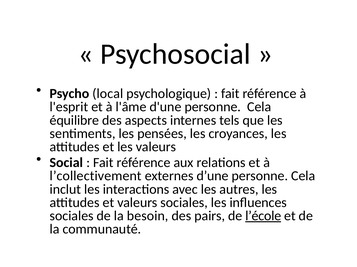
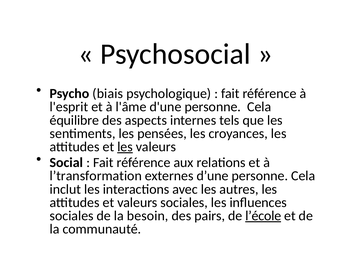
local: local -> biais
les at (125, 147) underline: none -> present
l’collectivement: l’collectivement -> l’transformation
